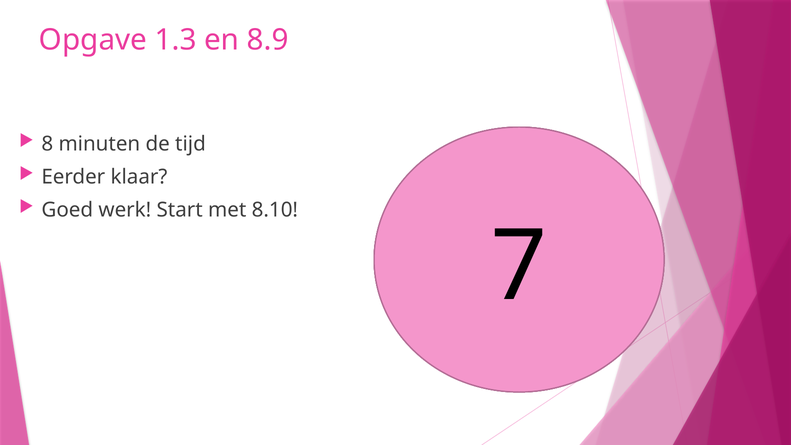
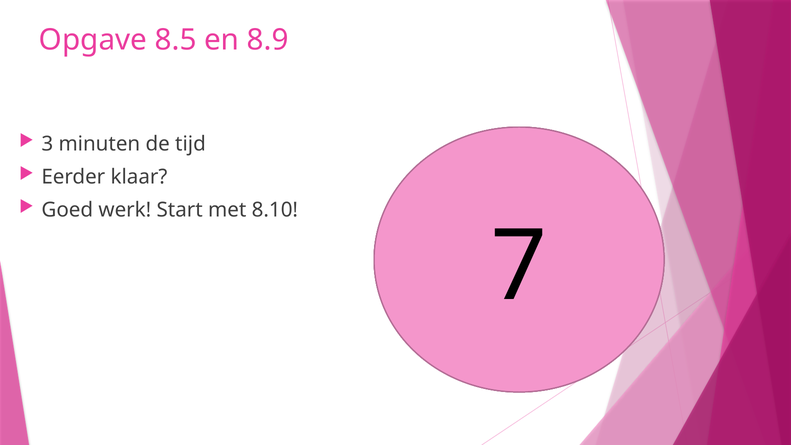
1.3: 1.3 -> 8.5
8: 8 -> 3
